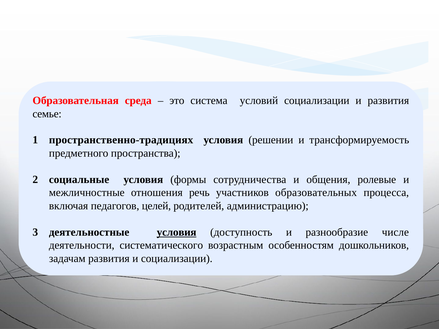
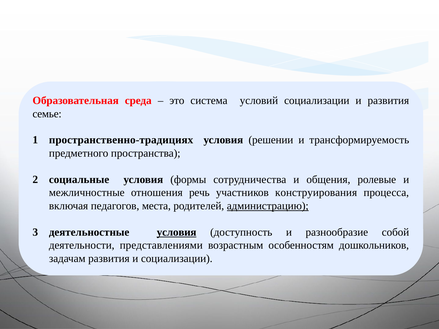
образовательных: образовательных -> конструирования
целей: целей -> места
администрацию underline: none -> present
числе: числе -> собой
систематического: систематического -> представлениями
